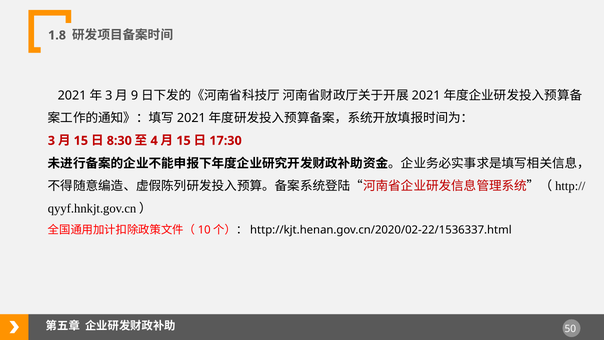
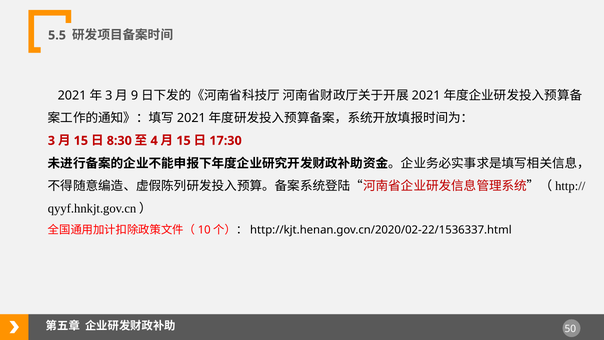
1.8: 1.8 -> 5.5
